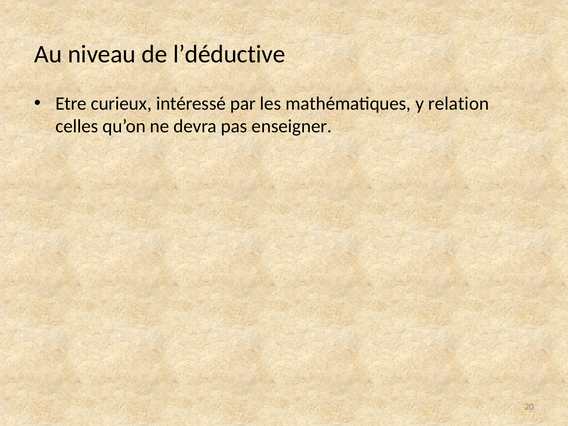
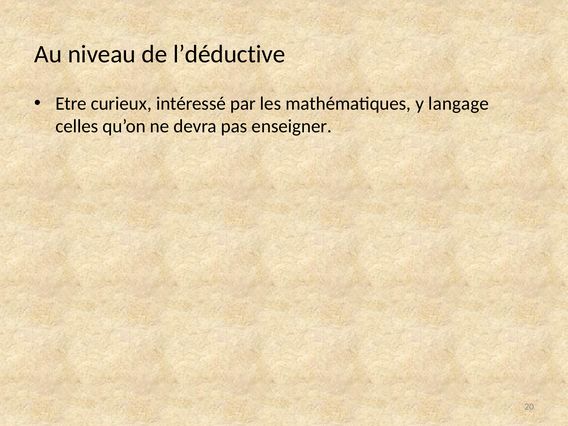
relation: relation -> langage
